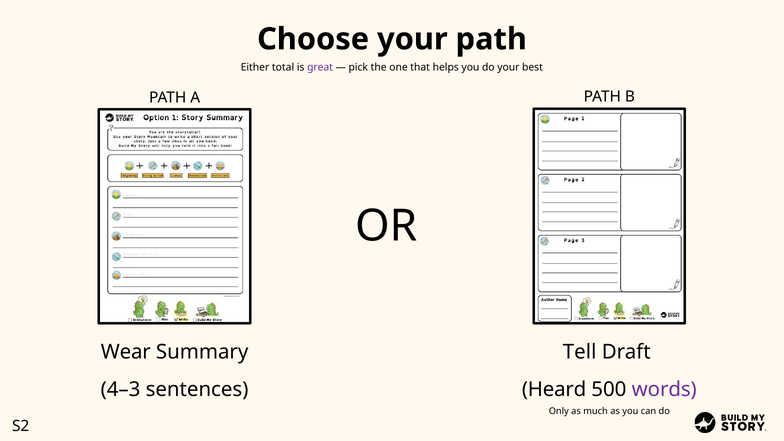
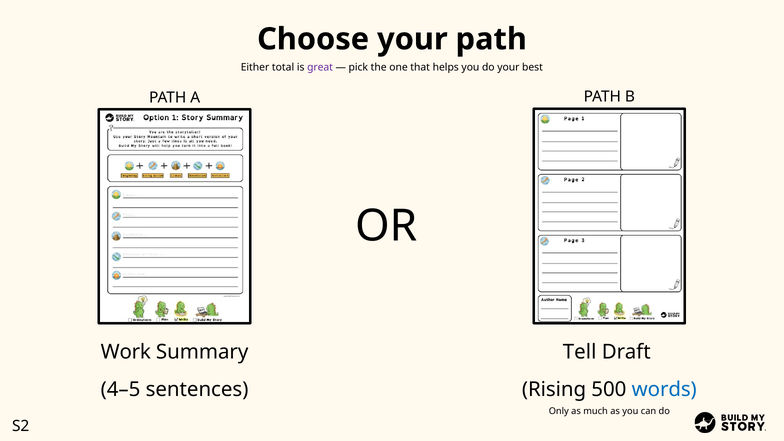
Wear: Wear -> Work
4–3: 4–3 -> 4–5
Heard: Heard -> Rising
words colour: purple -> blue
